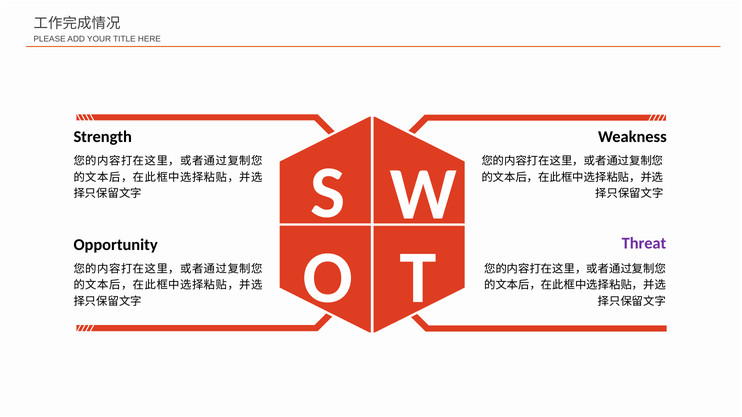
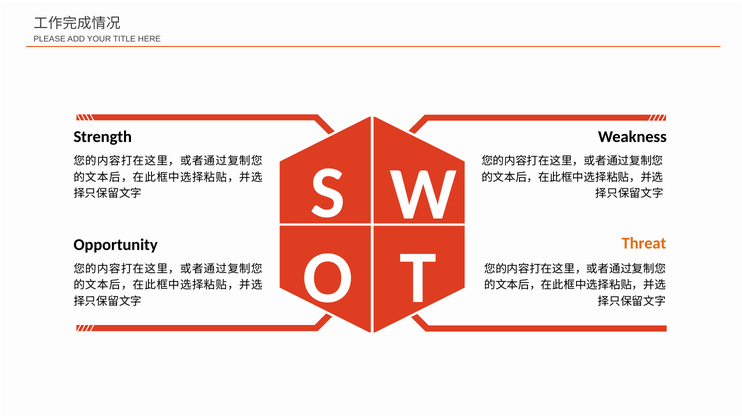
Threat colour: purple -> orange
